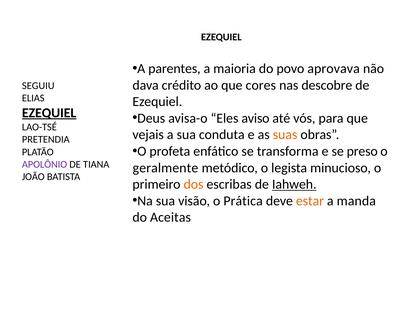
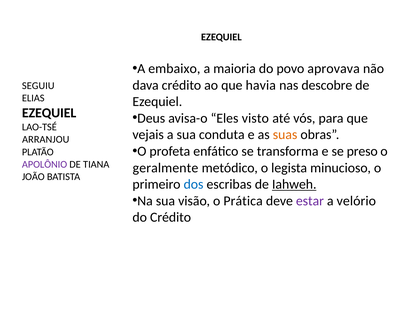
parentes: parentes -> embaixo
cores: cores -> havia
EZEQUIEL at (49, 113) underline: present -> none
aviso: aviso -> visto
PRETENDIA: PRETENDIA -> ARRANJOU
dos colour: orange -> blue
estar colour: orange -> purple
manda: manda -> velório
do Aceitas: Aceitas -> Crédito
